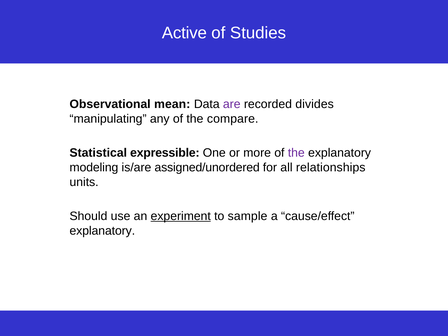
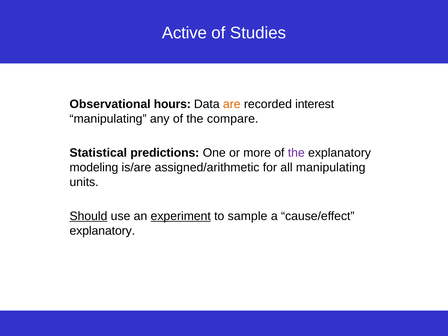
mean: mean -> hours
are colour: purple -> orange
divides: divides -> interest
expressible: expressible -> predictions
assigned/unordered: assigned/unordered -> assigned/arithmetic
all relationships: relationships -> manipulating
Should underline: none -> present
